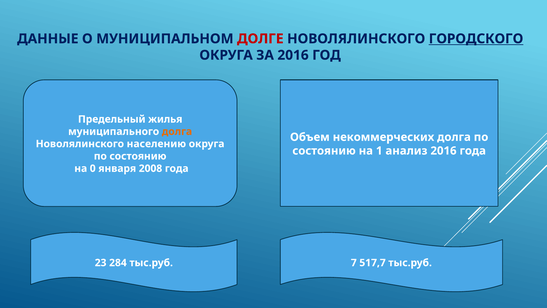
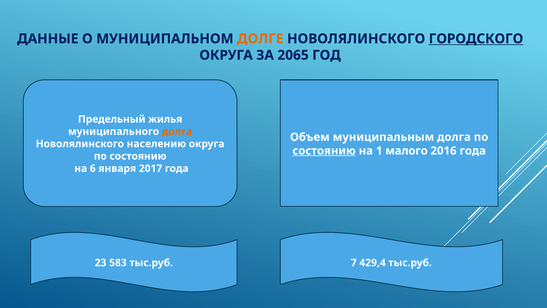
ДОЛГЕ colour: red -> orange
ЗА 2016: 2016 -> 2065
некоммерческих: некоммерческих -> муниципальным
состоянию at (324, 151) underline: none -> present
анализ: анализ -> малого
0: 0 -> 6
2008: 2008 -> 2017
284: 284 -> 583
517,7: 517,7 -> 429,4
